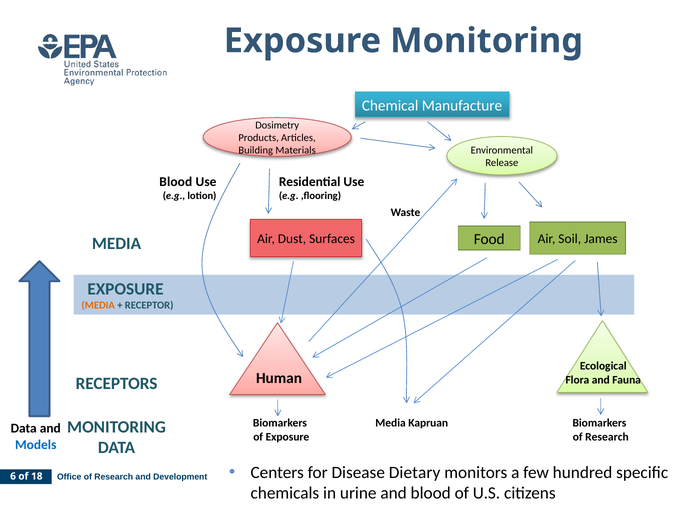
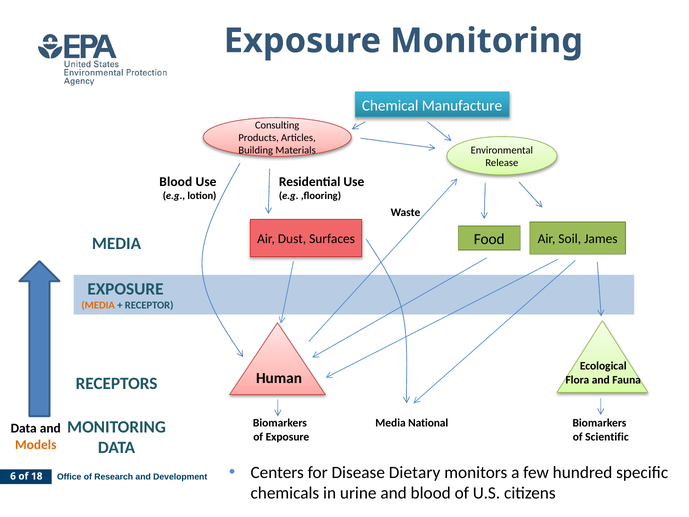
Dosimetry: Dosimetry -> Consulting
Kapruan: Kapruan -> National
Research at (607, 437): Research -> Scientific
Models colour: blue -> orange
